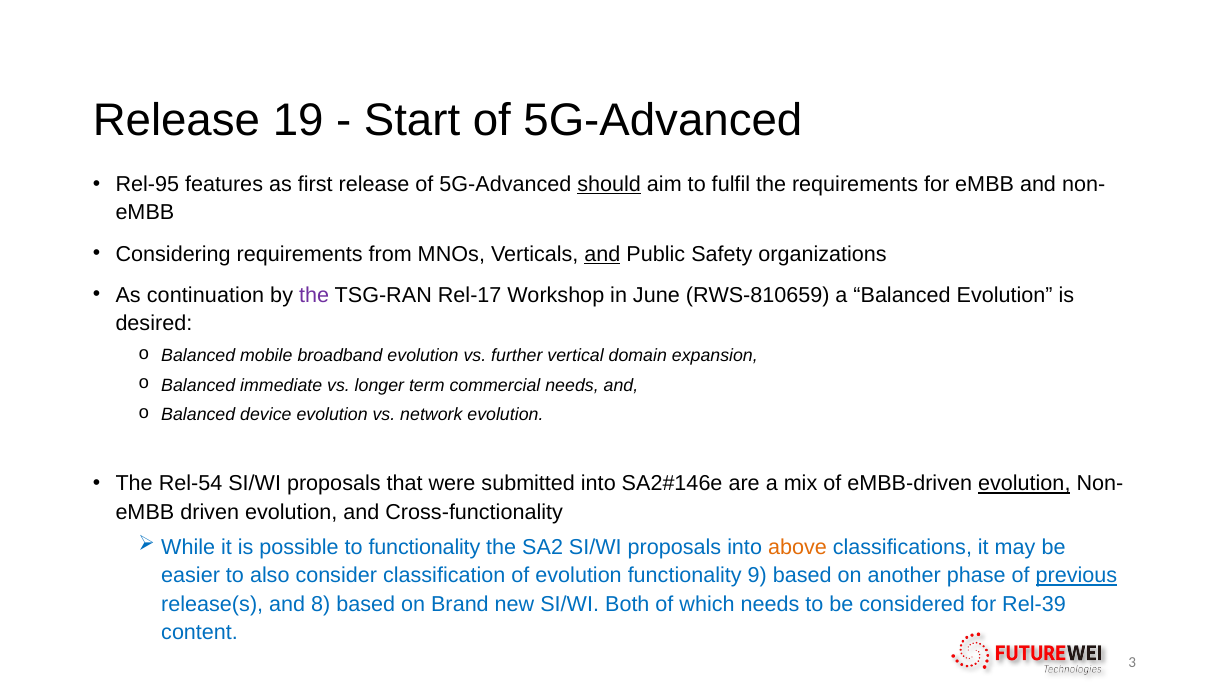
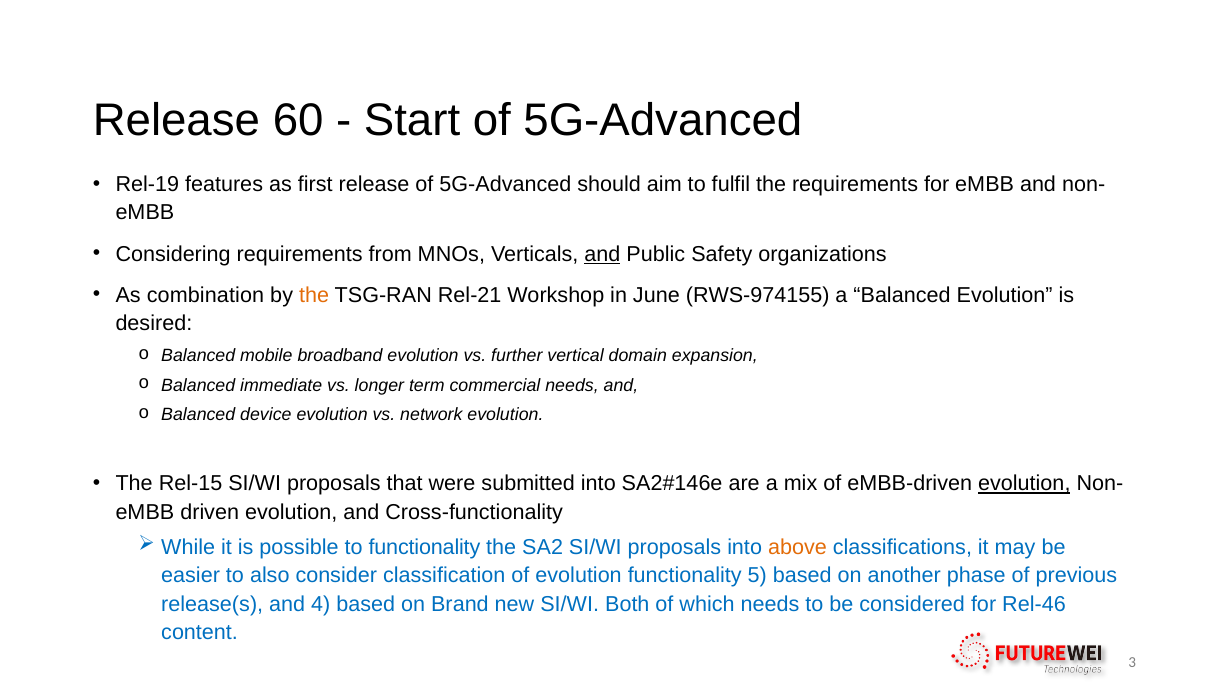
19: 19 -> 60
Rel-95: Rel-95 -> Rel-19
should underline: present -> none
continuation: continuation -> combination
the at (314, 295) colour: purple -> orange
Rel-17: Rel-17 -> Rel-21
RWS-810659: RWS-810659 -> RWS-974155
Rel-54: Rel-54 -> Rel-15
9: 9 -> 5
previous underline: present -> none
8: 8 -> 4
Rel-39: Rel-39 -> Rel-46
